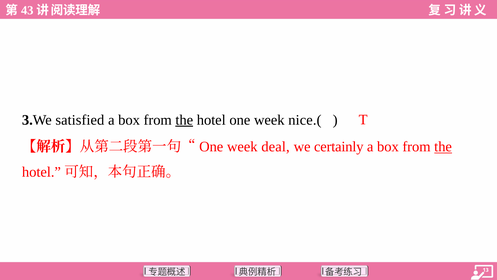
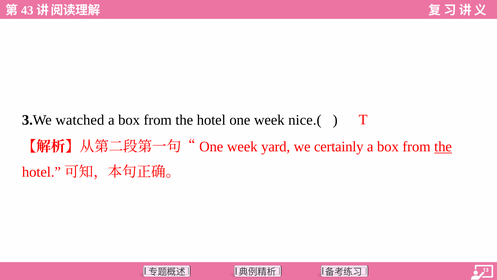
satisfied: satisfied -> watched
the at (184, 120) underline: present -> none
deal: deal -> yard
